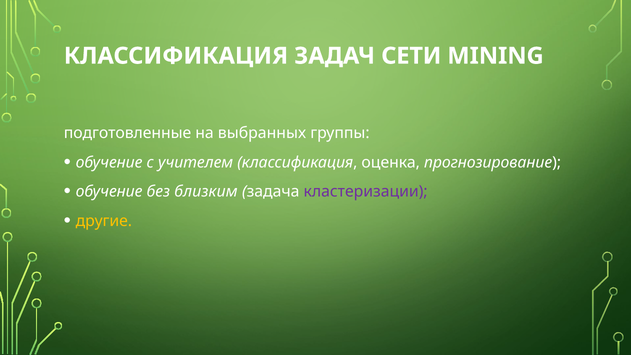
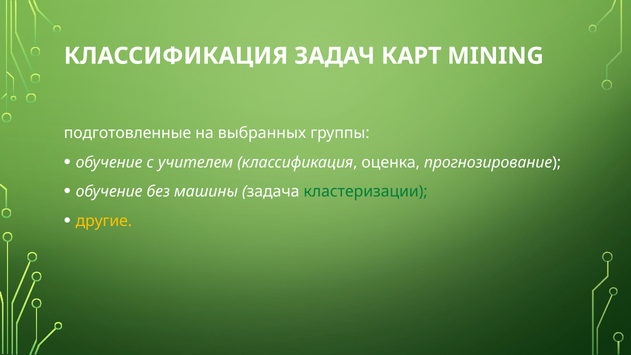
СЕТИ: СЕТИ -> КАРТ
близким: близким -> машины
кластеризации colour: purple -> green
